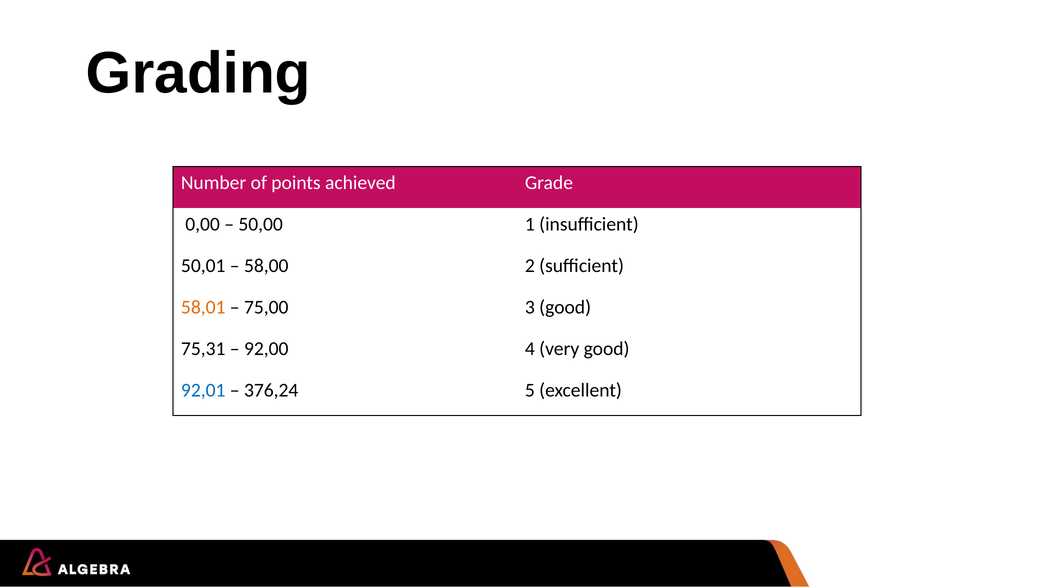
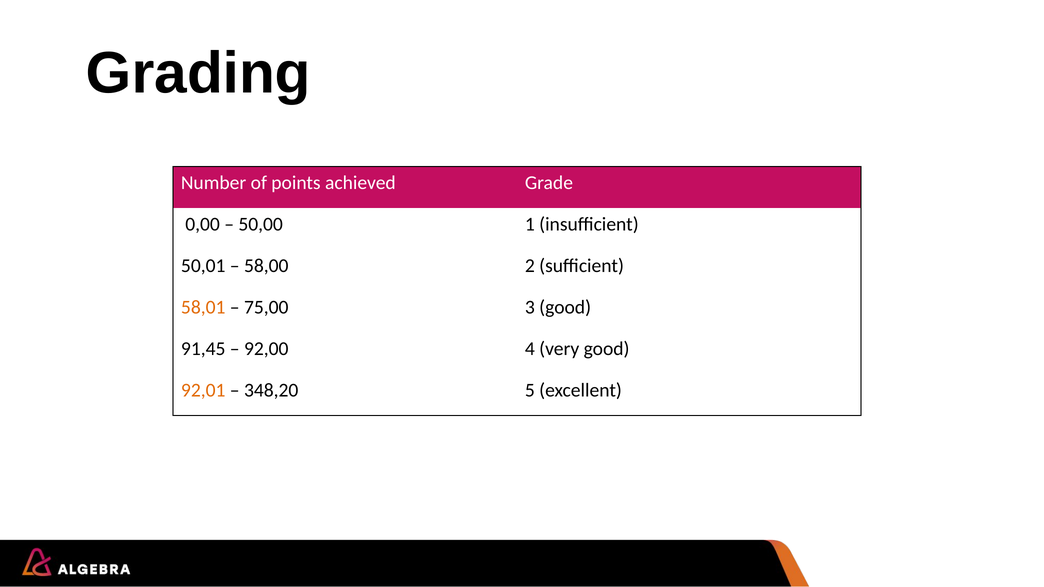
75,31: 75,31 -> 91,45
92,01 colour: blue -> orange
376,24: 376,24 -> 348,20
